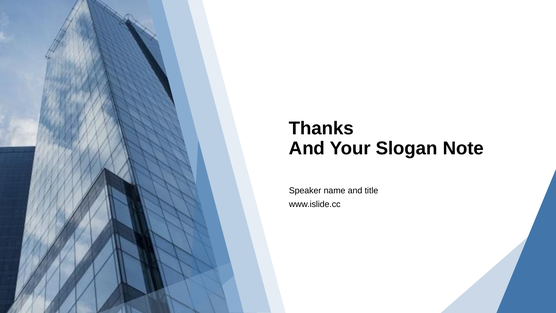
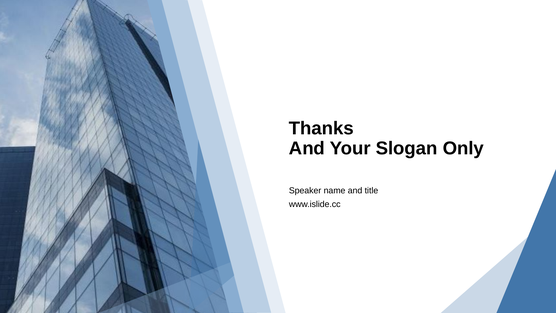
Note: Note -> Only
